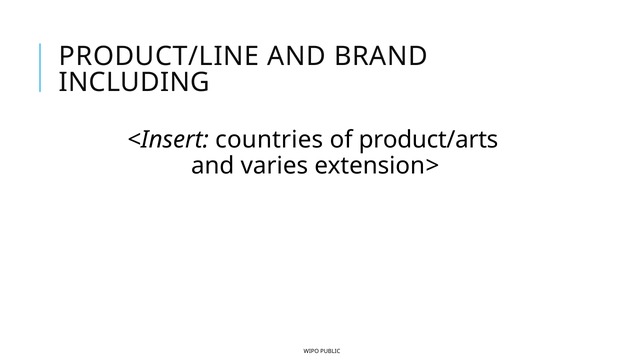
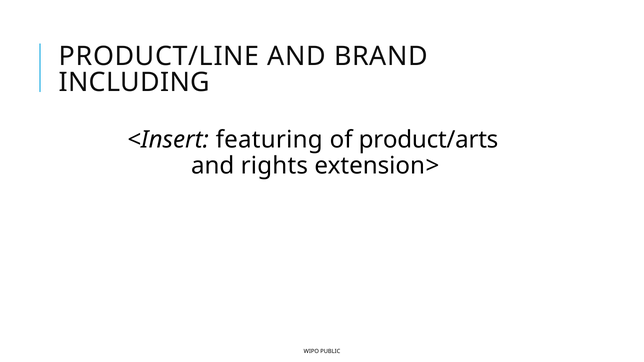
countries: countries -> featuring
varies: varies -> rights
